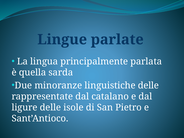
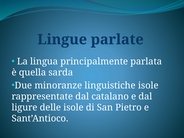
linguistiche delle: delle -> isole
